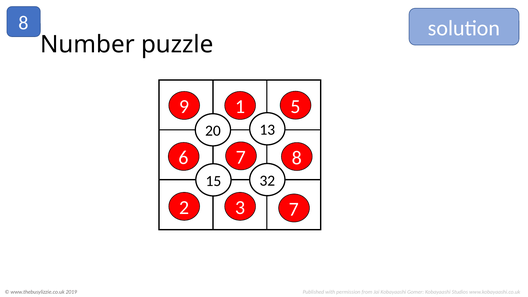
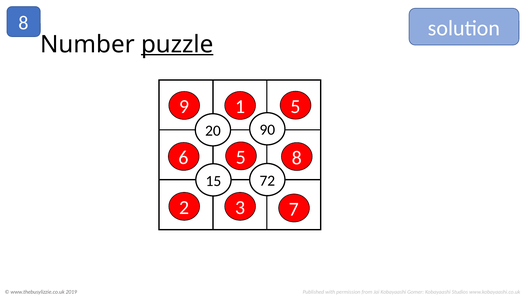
puzzle underline: none -> present
13: 13 -> 90
6 7: 7 -> 5
32: 32 -> 72
